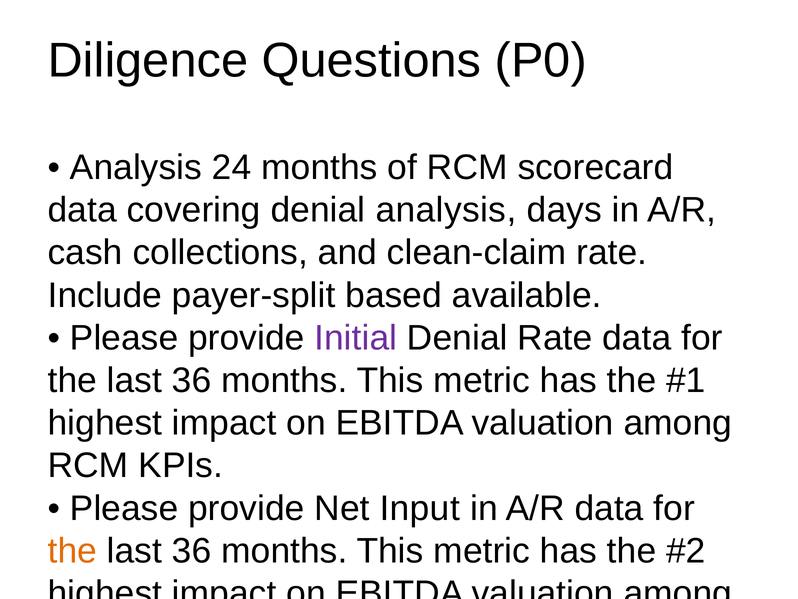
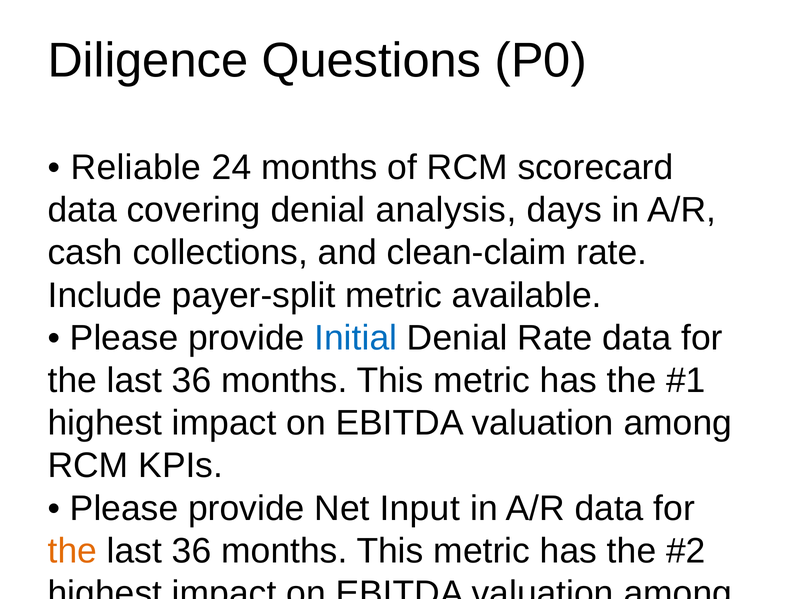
Analysis at (136, 167): Analysis -> Reliable
payer-split based: based -> metric
Initial colour: purple -> blue
